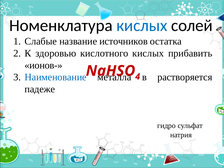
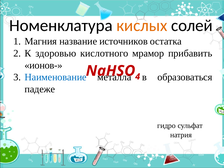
кислых at (142, 25) colour: blue -> orange
Слабые: Слабые -> Магния
кислотного кислых: кислых -> мрамор
растворяется: растворяется -> образоваться
